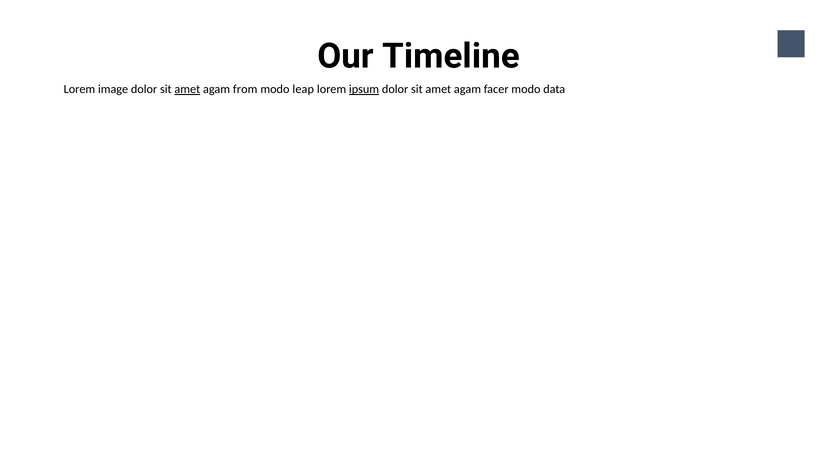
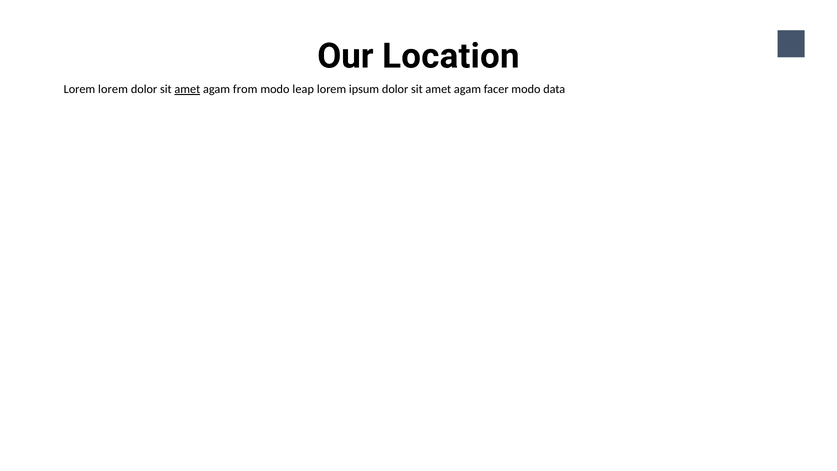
Timeline: Timeline -> Location
Lorem image: image -> lorem
ipsum underline: present -> none
